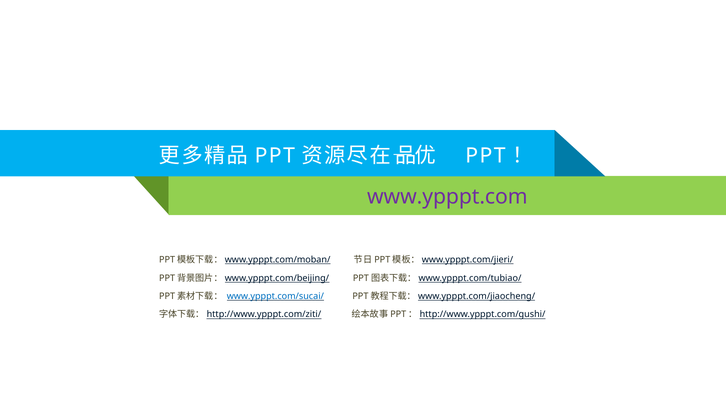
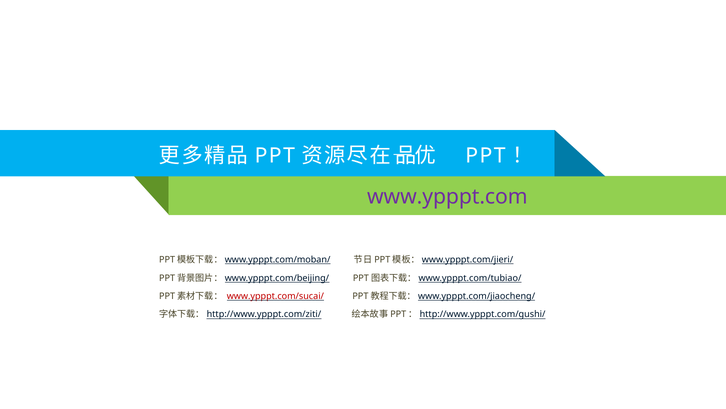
www.ypppt.com/sucai/ colour: blue -> red
